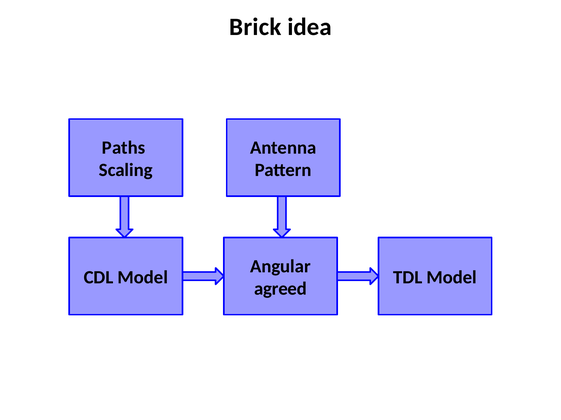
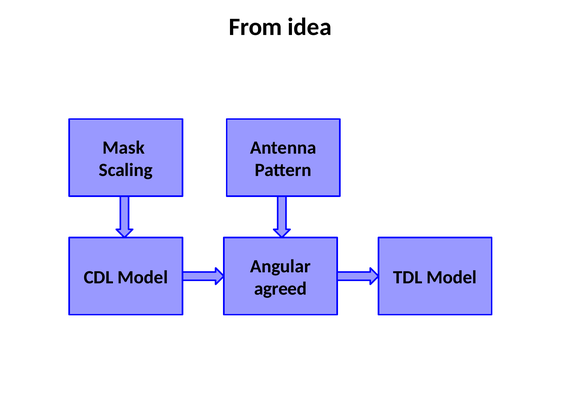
Brick: Brick -> From
Paths: Paths -> Mask
